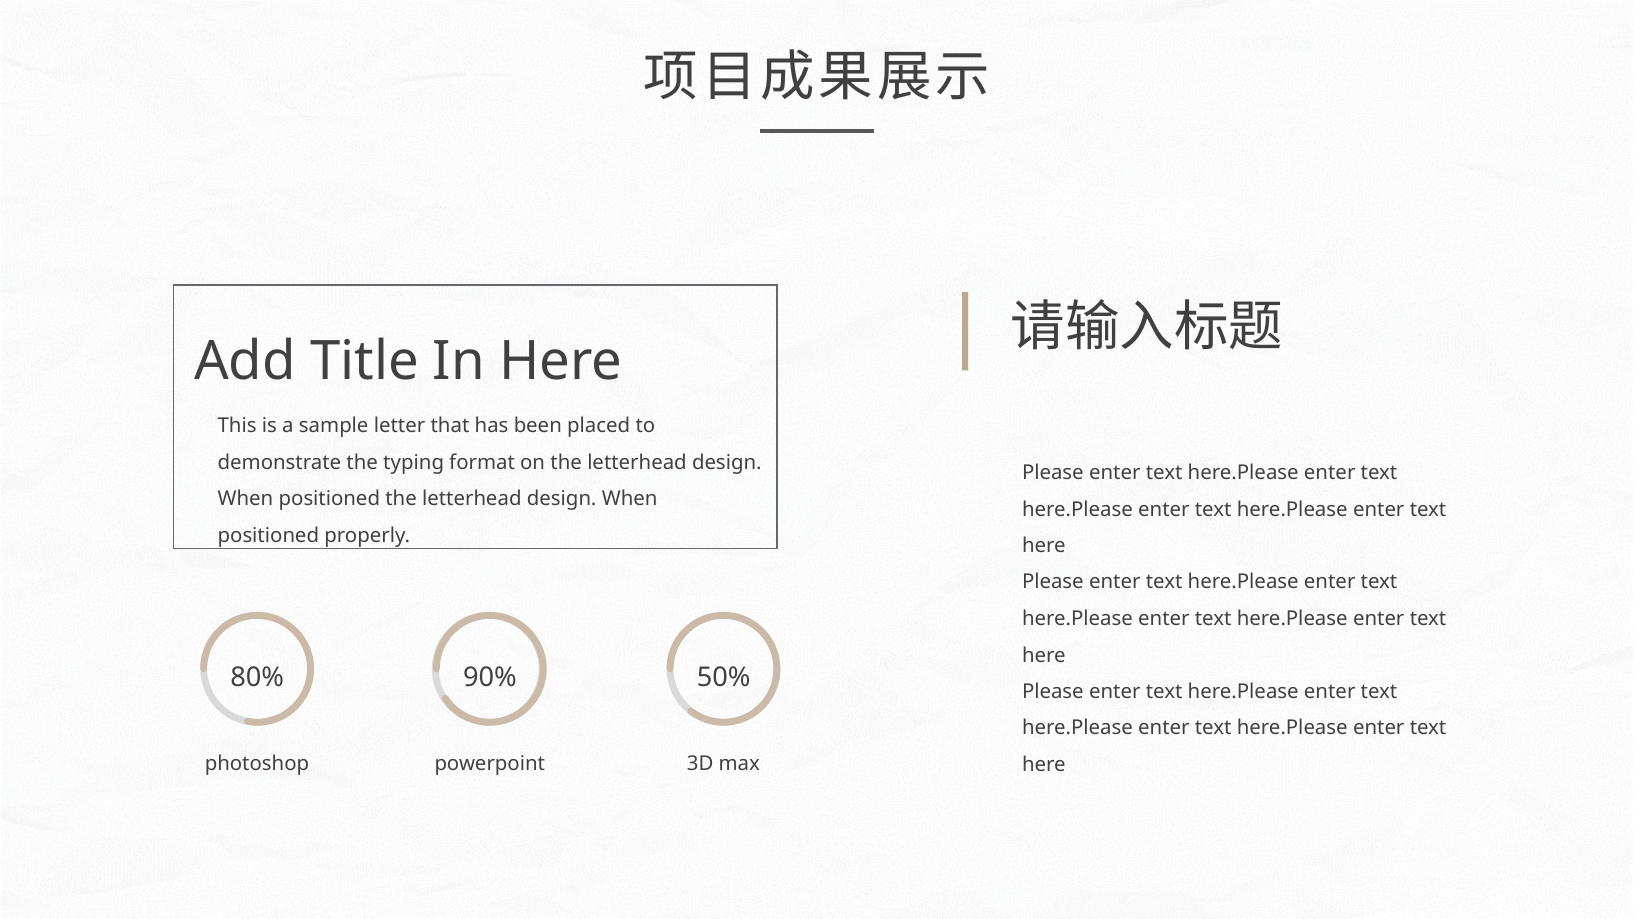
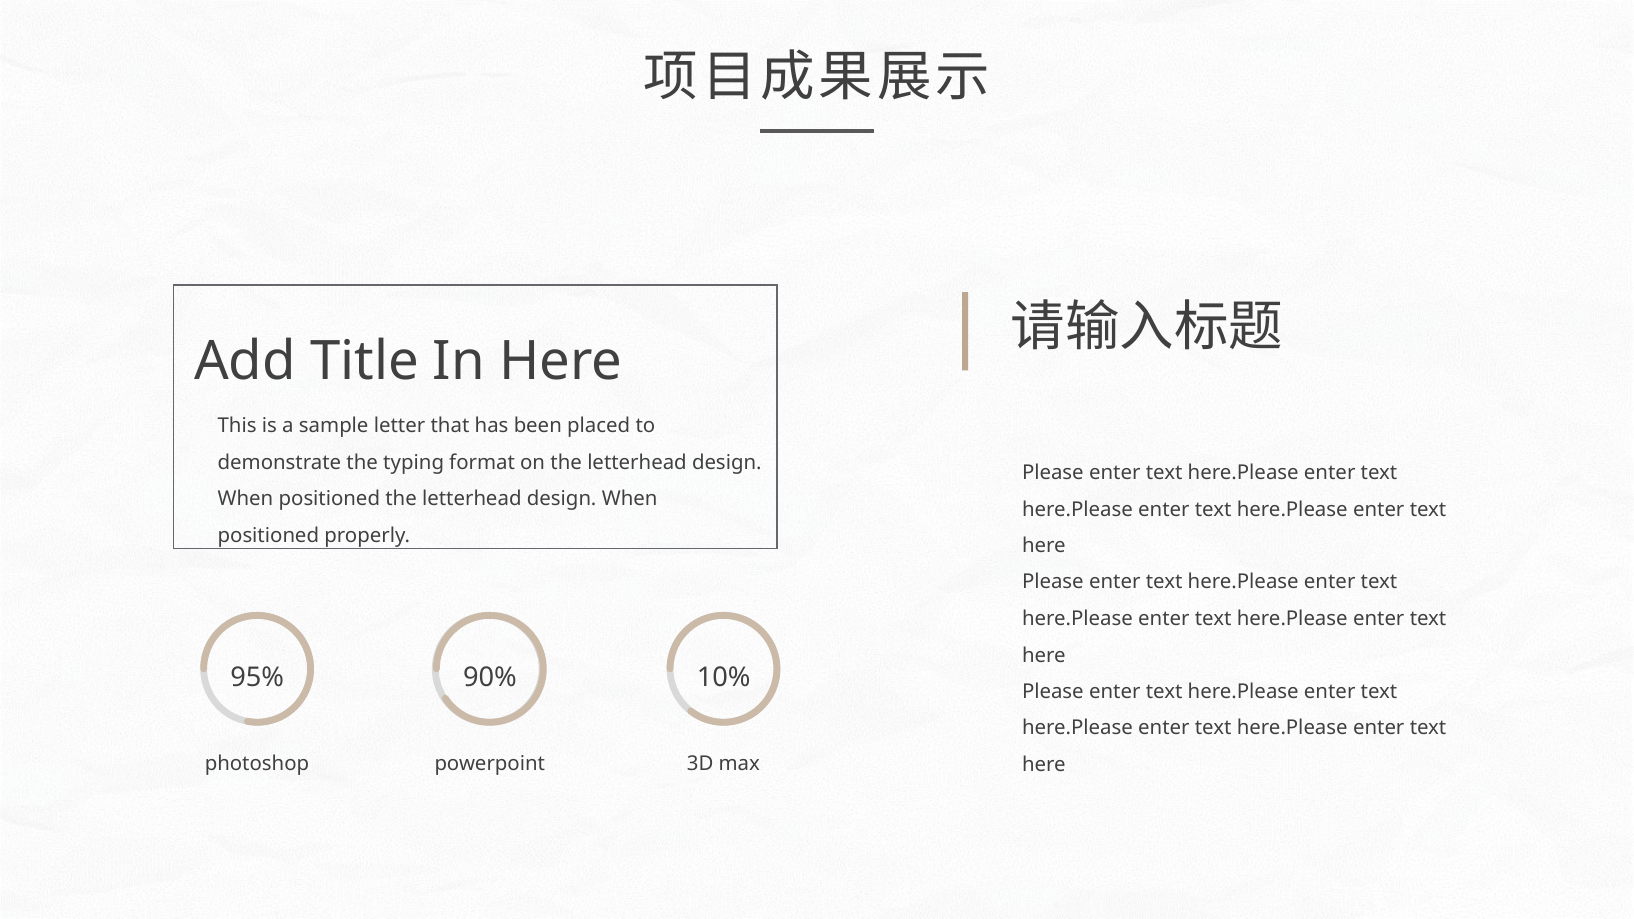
80%: 80% -> 95%
50%: 50% -> 10%
